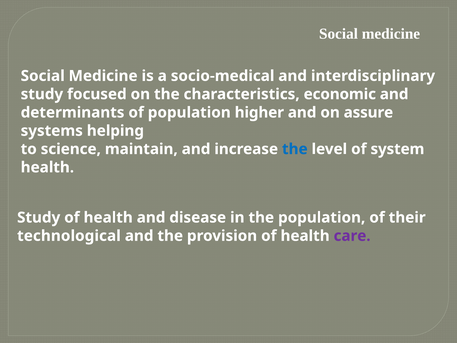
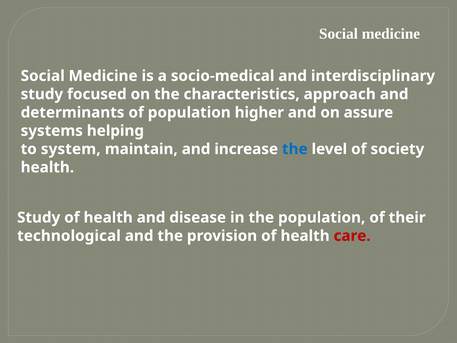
economic: economic -> approach
science: science -> system
system: system -> society
care colour: purple -> red
